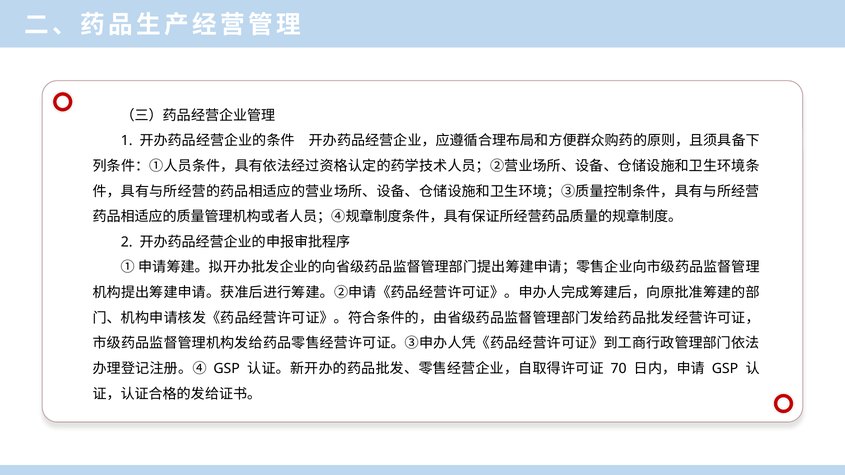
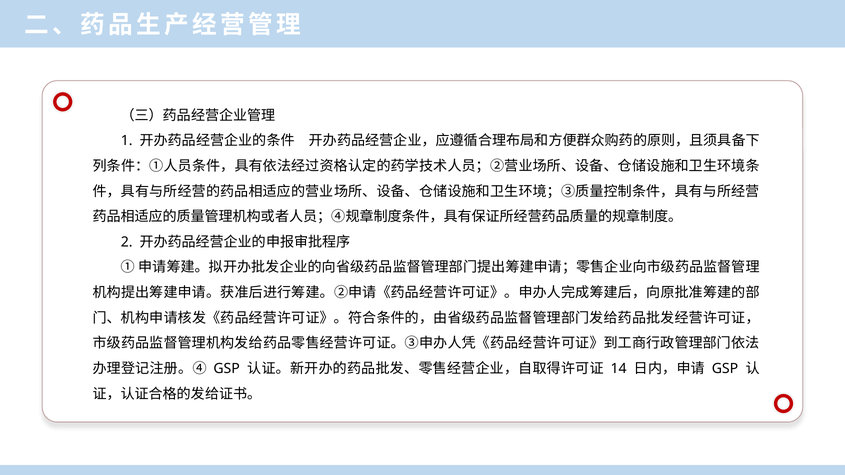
70: 70 -> 14
